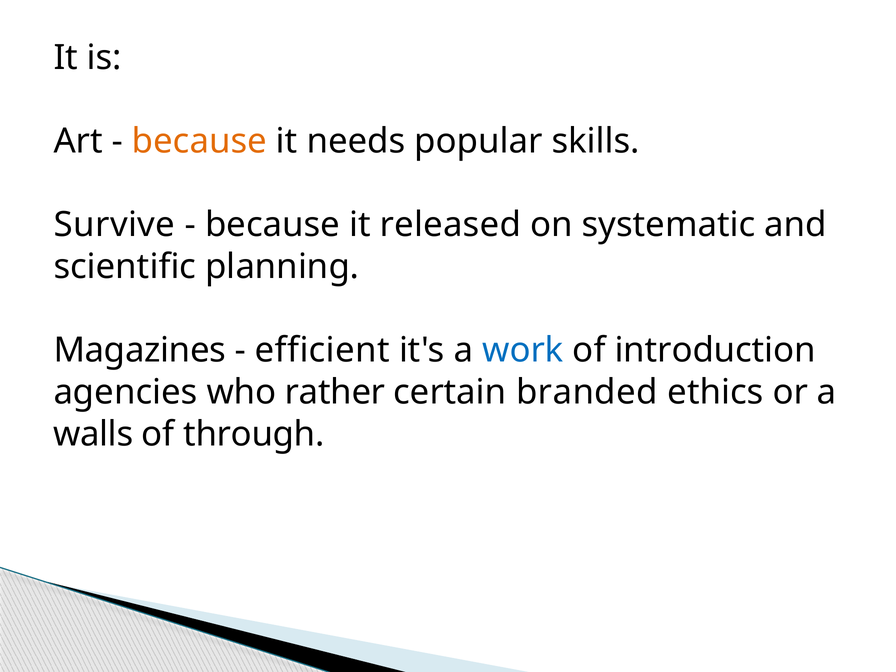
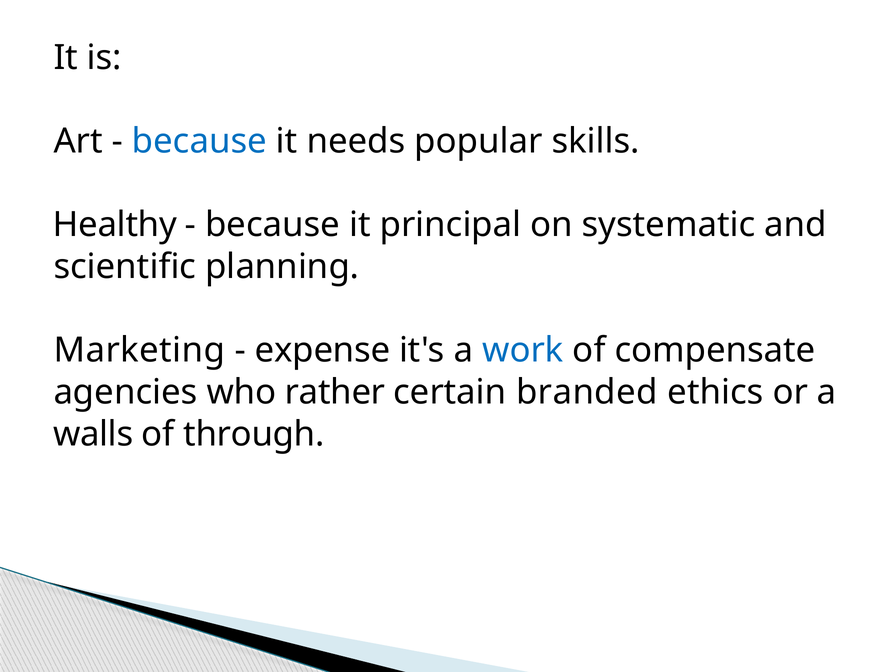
because at (199, 141) colour: orange -> blue
Survive: Survive -> Healthy
released: released -> principal
Magazines: Magazines -> Marketing
efficient: efficient -> expense
introduction: introduction -> compensate
